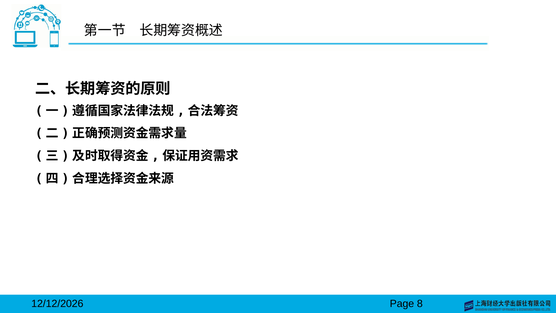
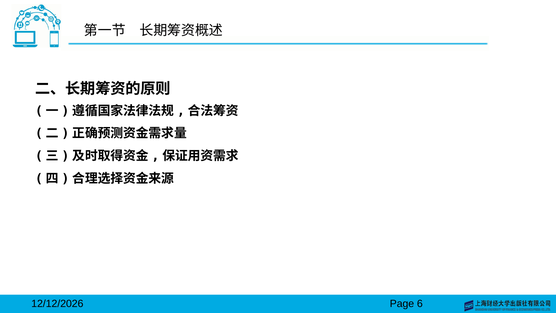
8: 8 -> 6
